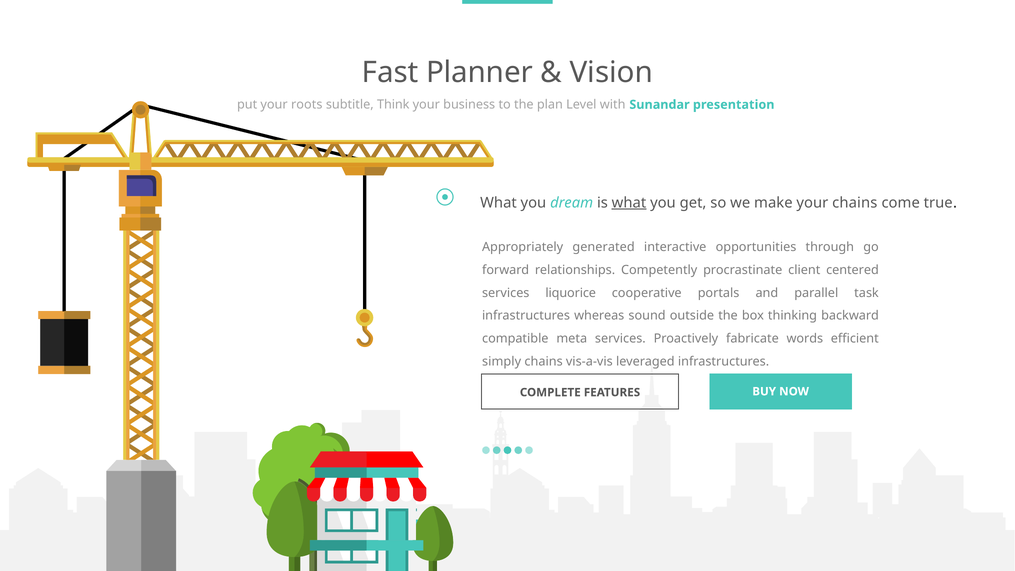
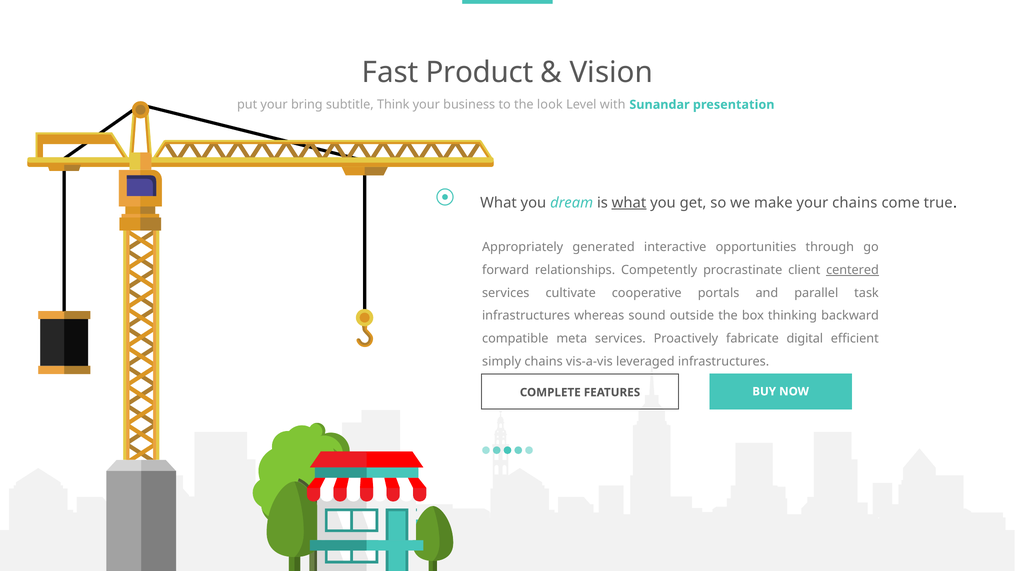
Planner: Planner -> Product
roots: roots -> bring
plan: plan -> look
centered underline: none -> present
liquorice: liquorice -> cultivate
words: words -> digital
